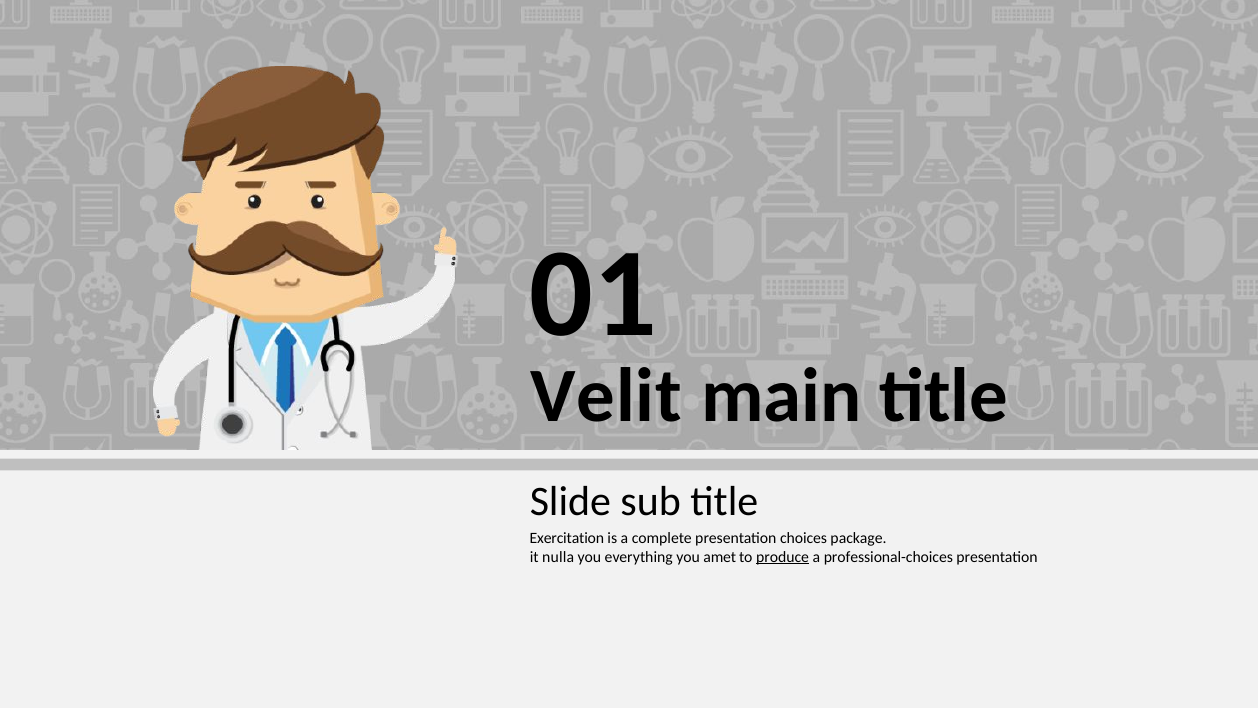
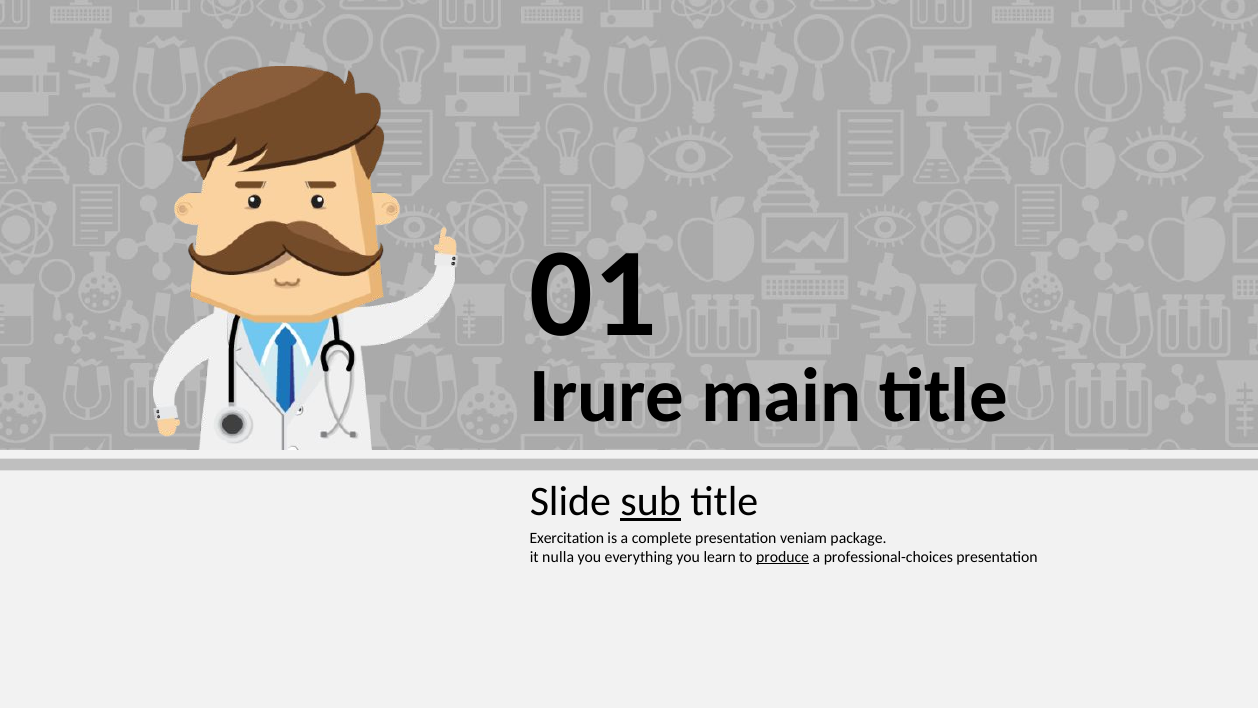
Velit: Velit -> Irure
sub underline: none -> present
choices: choices -> veniam
amet: amet -> learn
